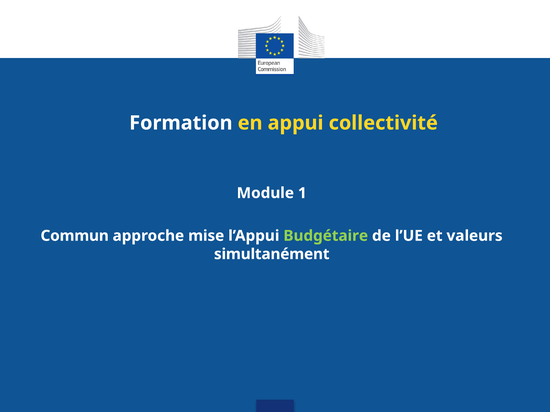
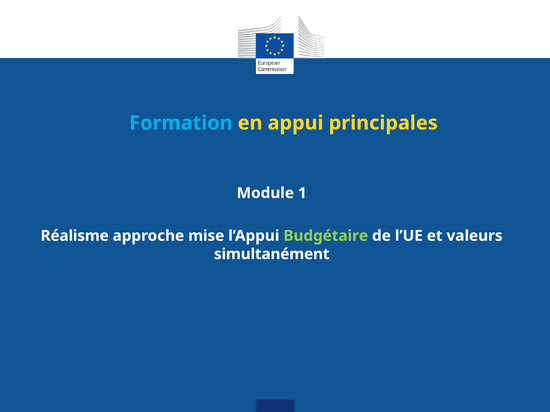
Formation colour: white -> light blue
collectivité: collectivité -> principales
Commun: Commun -> Réalisme
